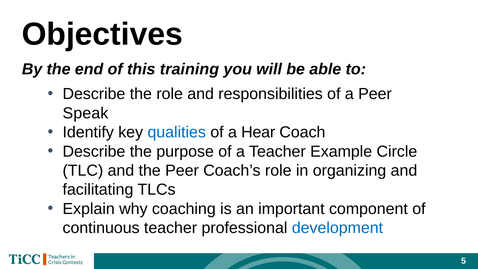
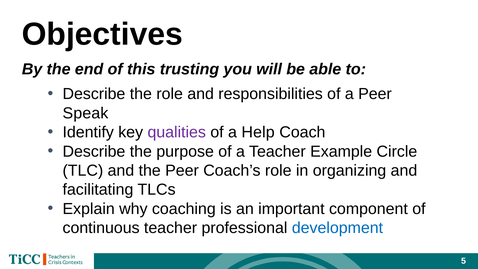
training: training -> trusting
qualities colour: blue -> purple
Hear: Hear -> Help
